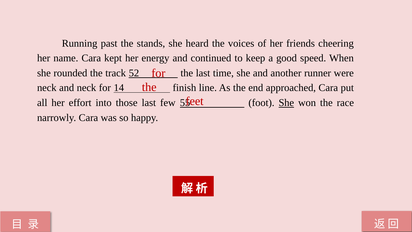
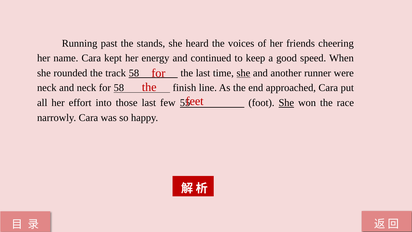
track 52: 52 -> 58
she at (243, 73) underline: none -> present
for 14: 14 -> 58
